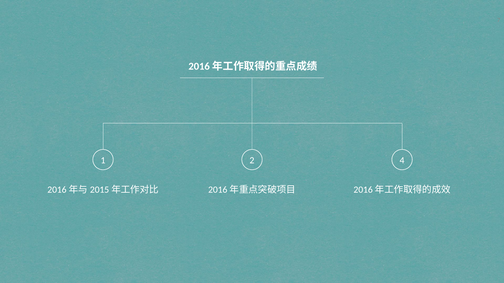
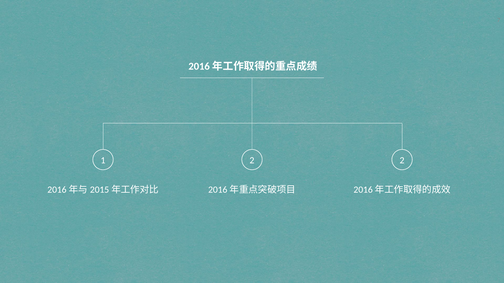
2 4: 4 -> 2
